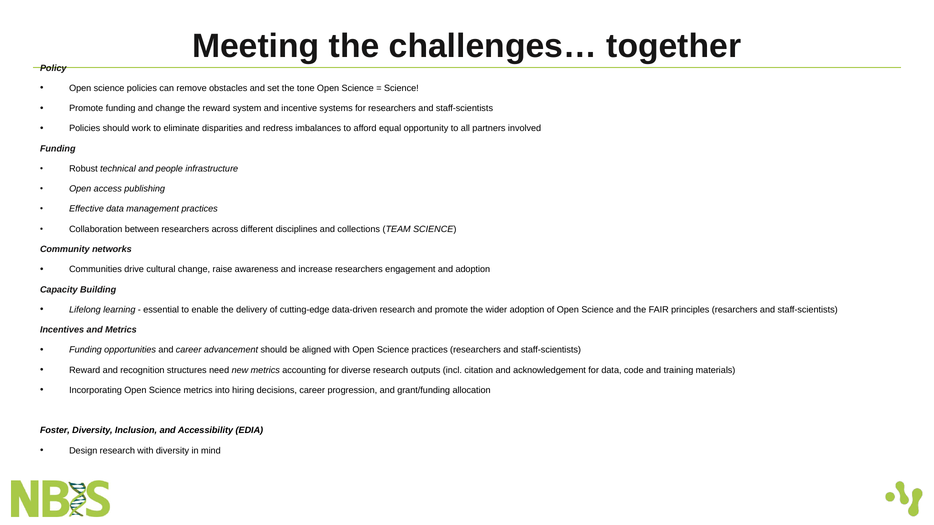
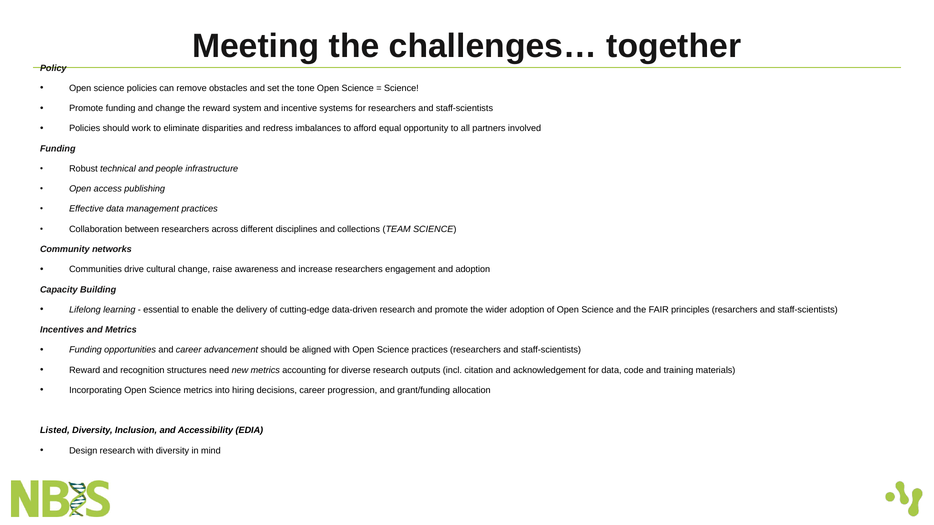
Foster: Foster -> Listed
